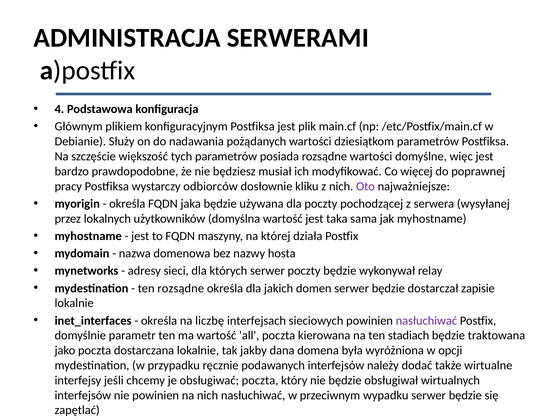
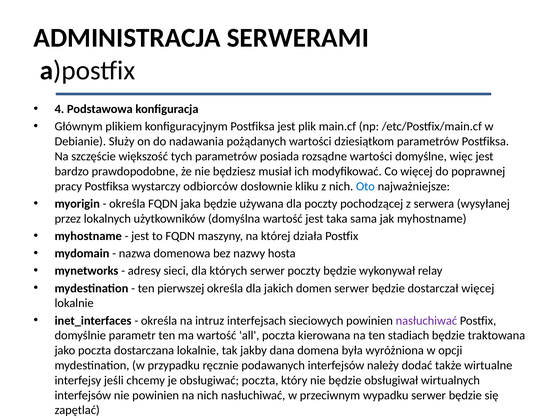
Oto colour: purple -> blue
ten rozsądne: rozsądne -> pierwszej
dostarczał zapisie: zapisie -> więcej
liczbę: liczbę -> intruz
